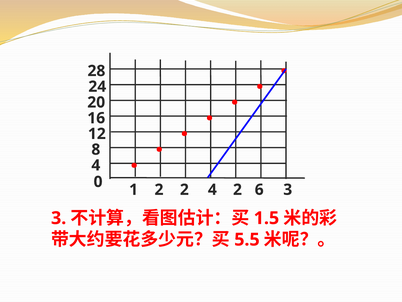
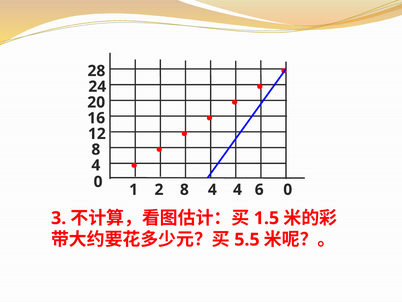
2 2: 2 -> 8
4 2: 2 -> 4
6 3: 3 -> 0
